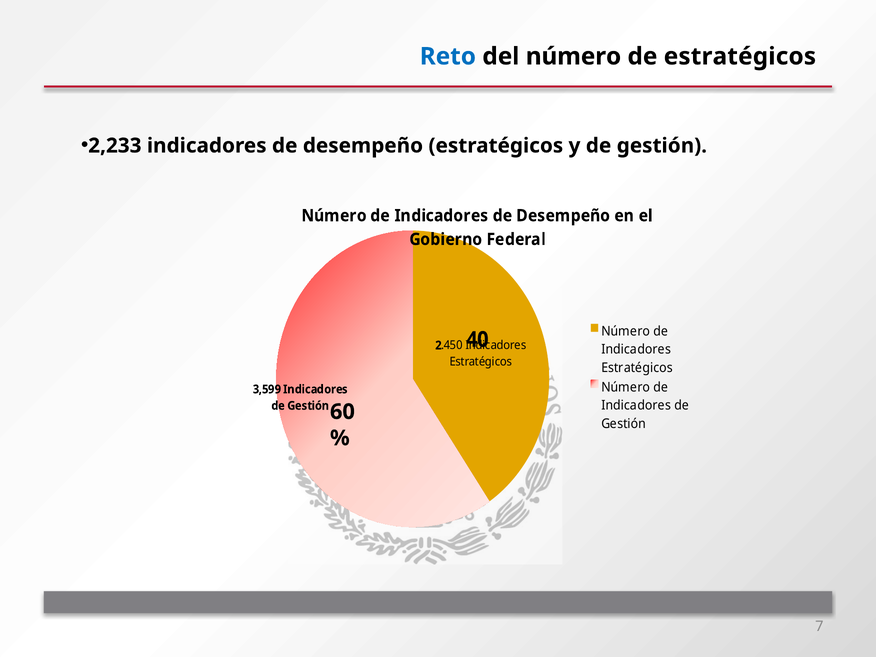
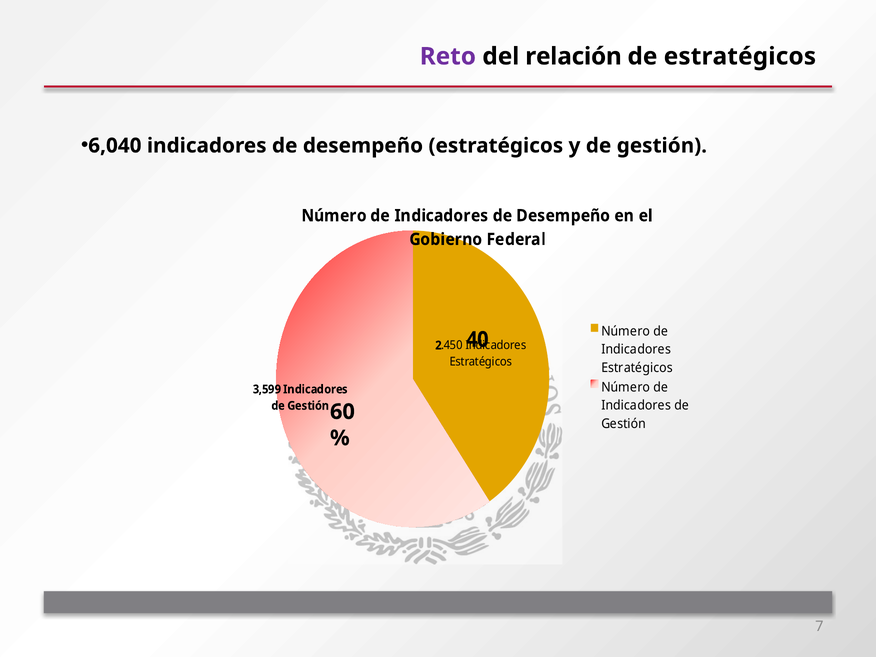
Reto colour: blue -> purple
del número: número -> relación
2,233: 2,233 -> 6,040
